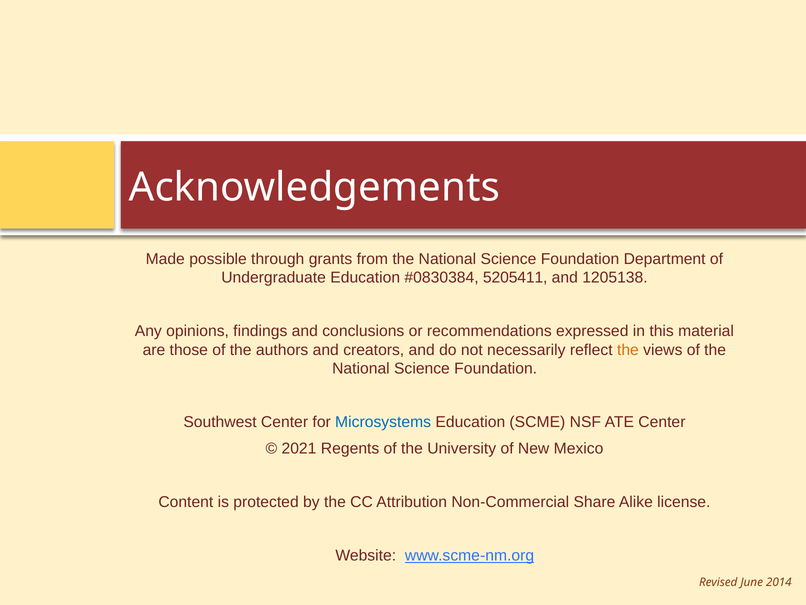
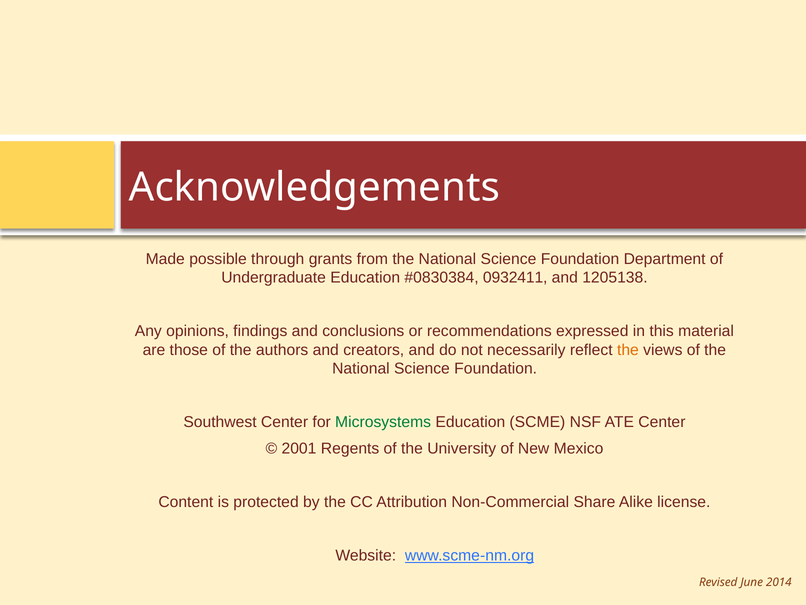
5205411: 5205411 -> 0932411
Microsystems colour: blue -> green
2021: 2021 -> 2001
